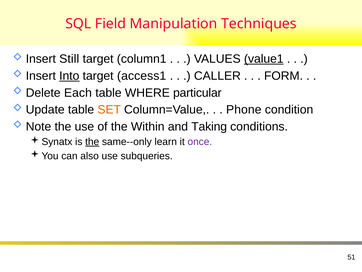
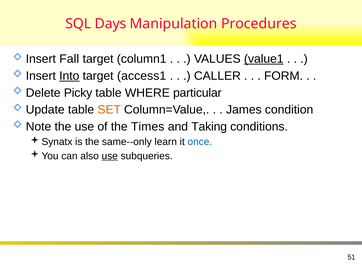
Field: Field -> Days
Techniques: Techniques -> Procedures
Still: Still -> Fall
Each: Each -> Picky
Phone: Phone -> James
Within: Within -> Times
the at (92, 142) underline: present -> none
once colour: purple -> blue
use at (110, 156) underline: none -> present
